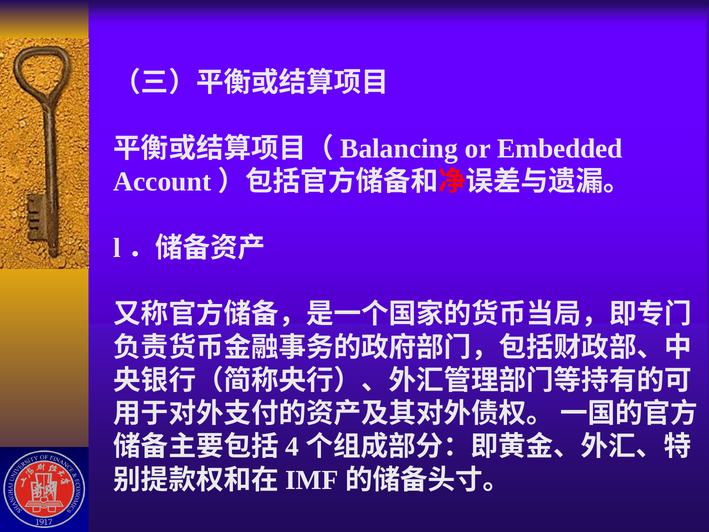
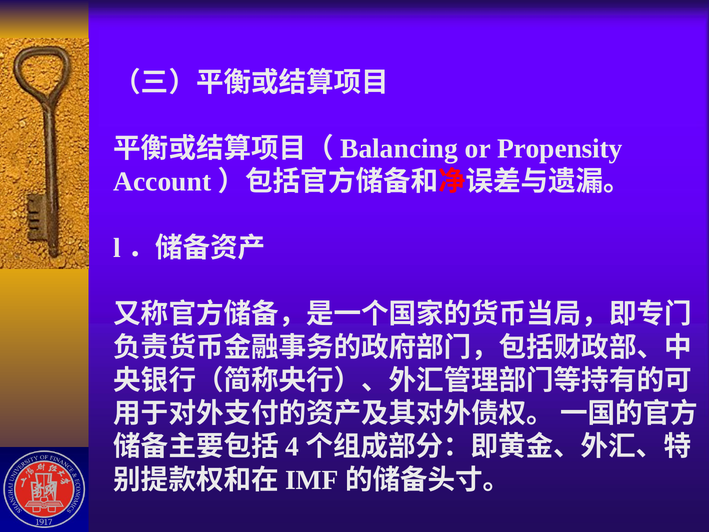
Embedded: Embedded -> Propensity
